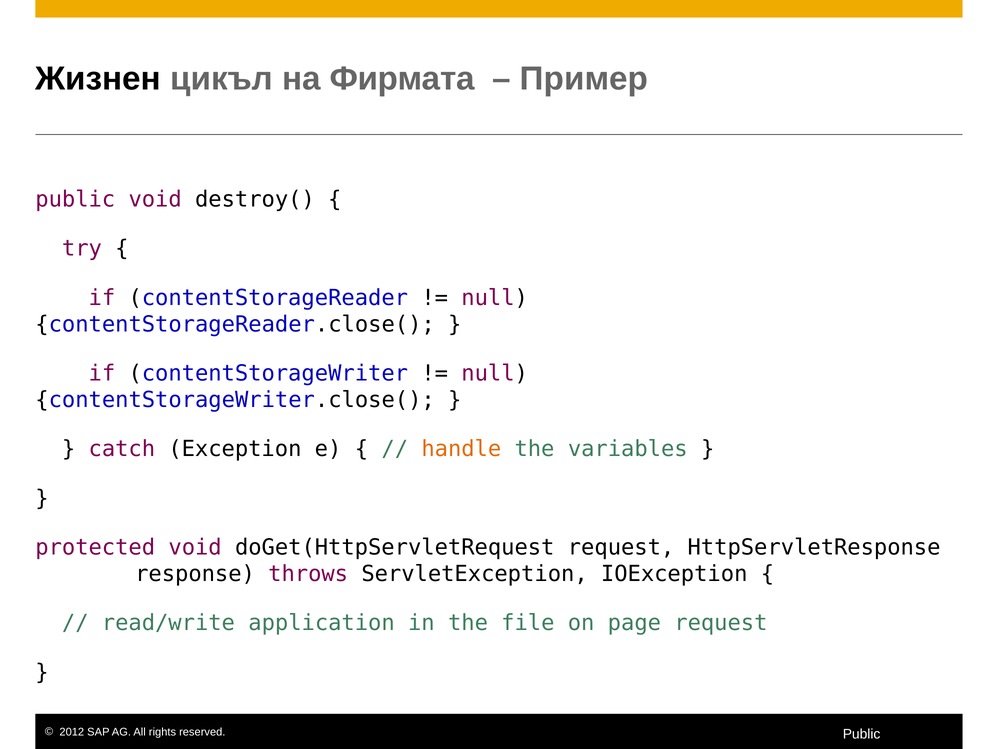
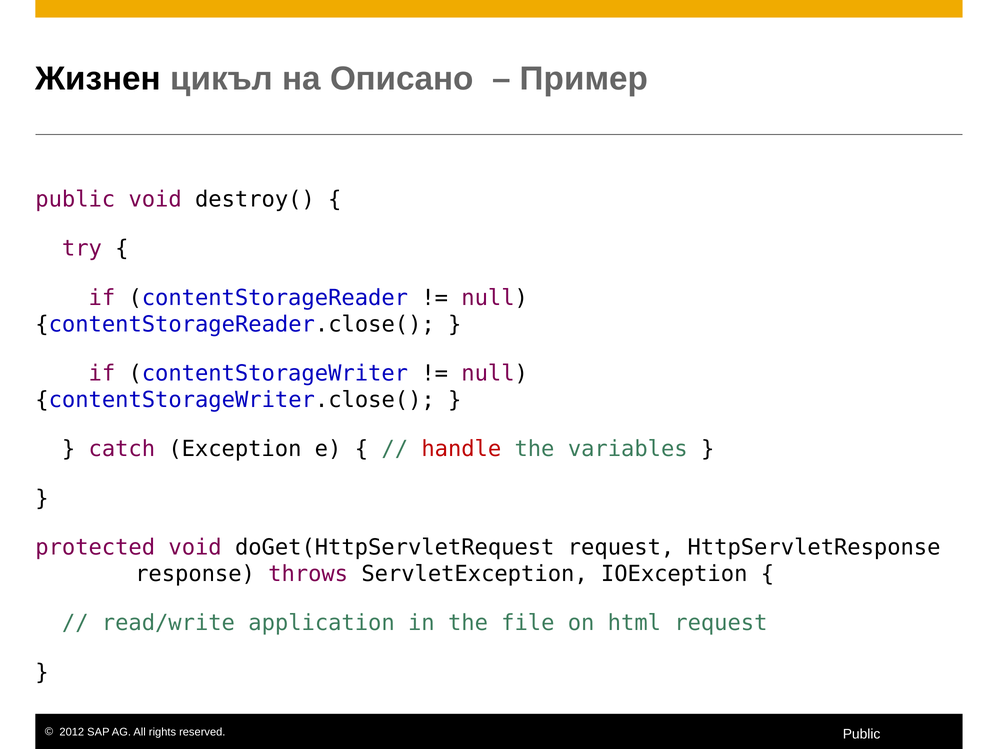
Фирмата: Фирмата -> Описано
handle colour: orange -> red
page: page -> html
